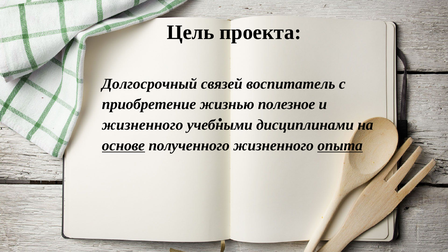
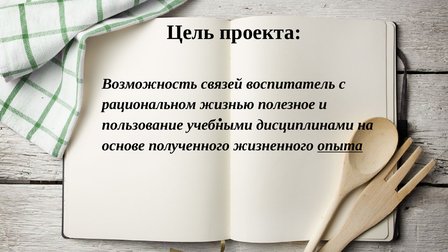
Долгосрочный: Долгосрочный -> Возможность
приобретение: приобретение -> рациональном
жизненного at (143, 125): жизненного -> пользование
основе underline: present -> none
